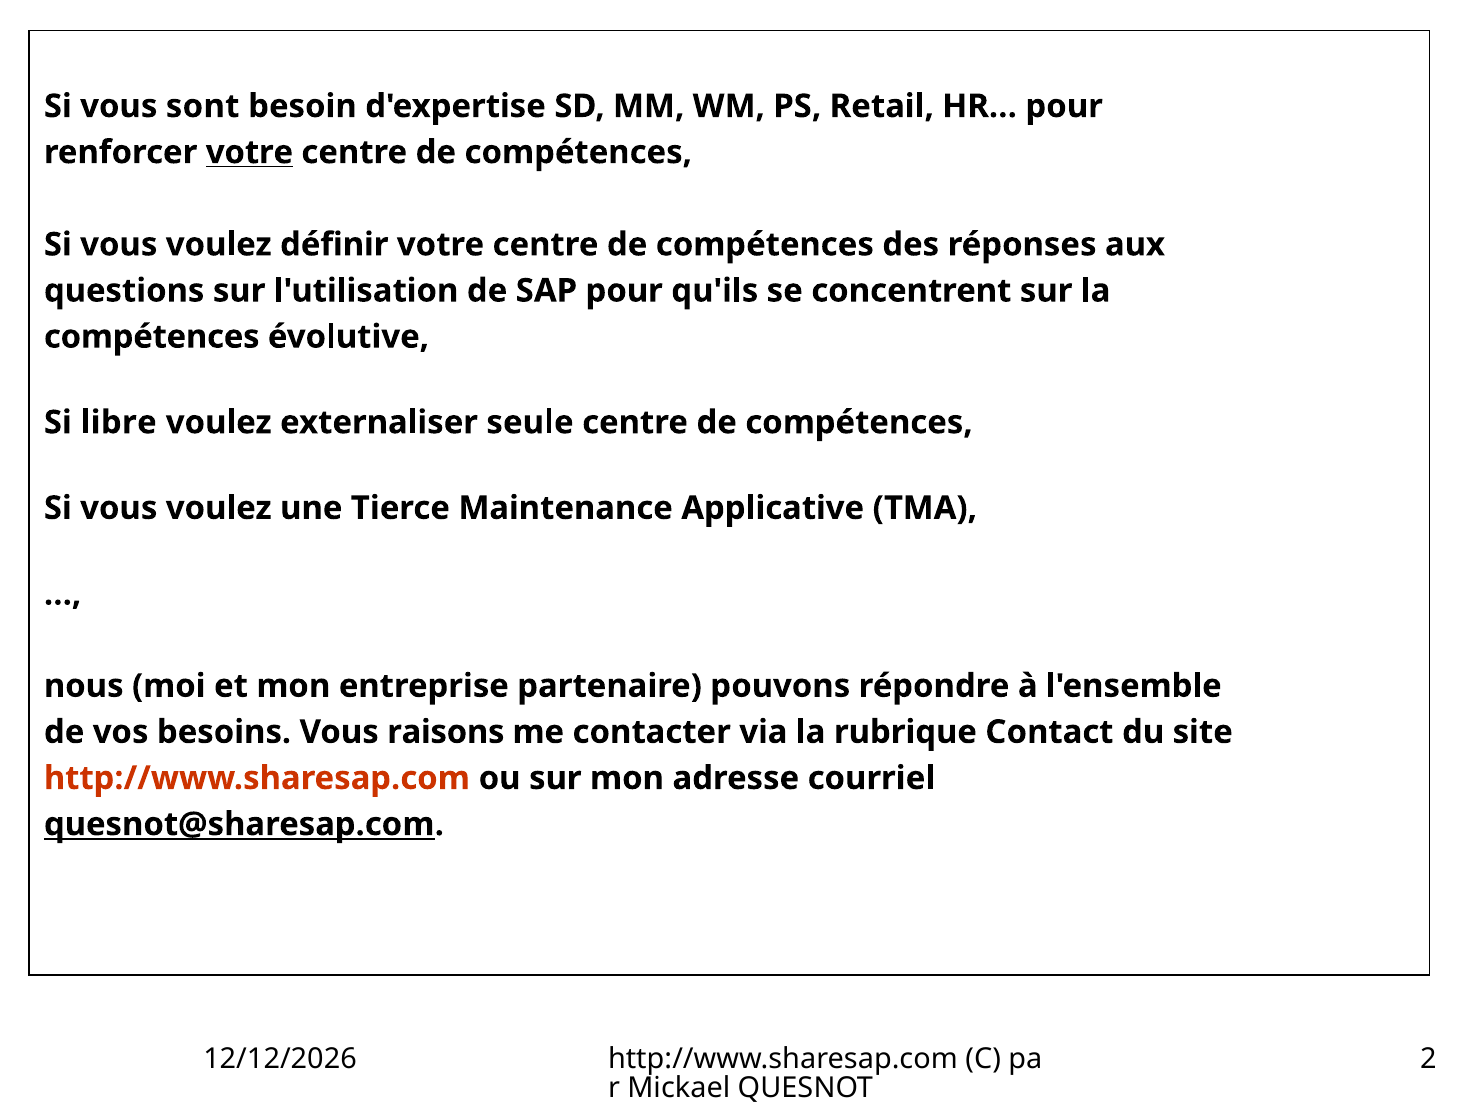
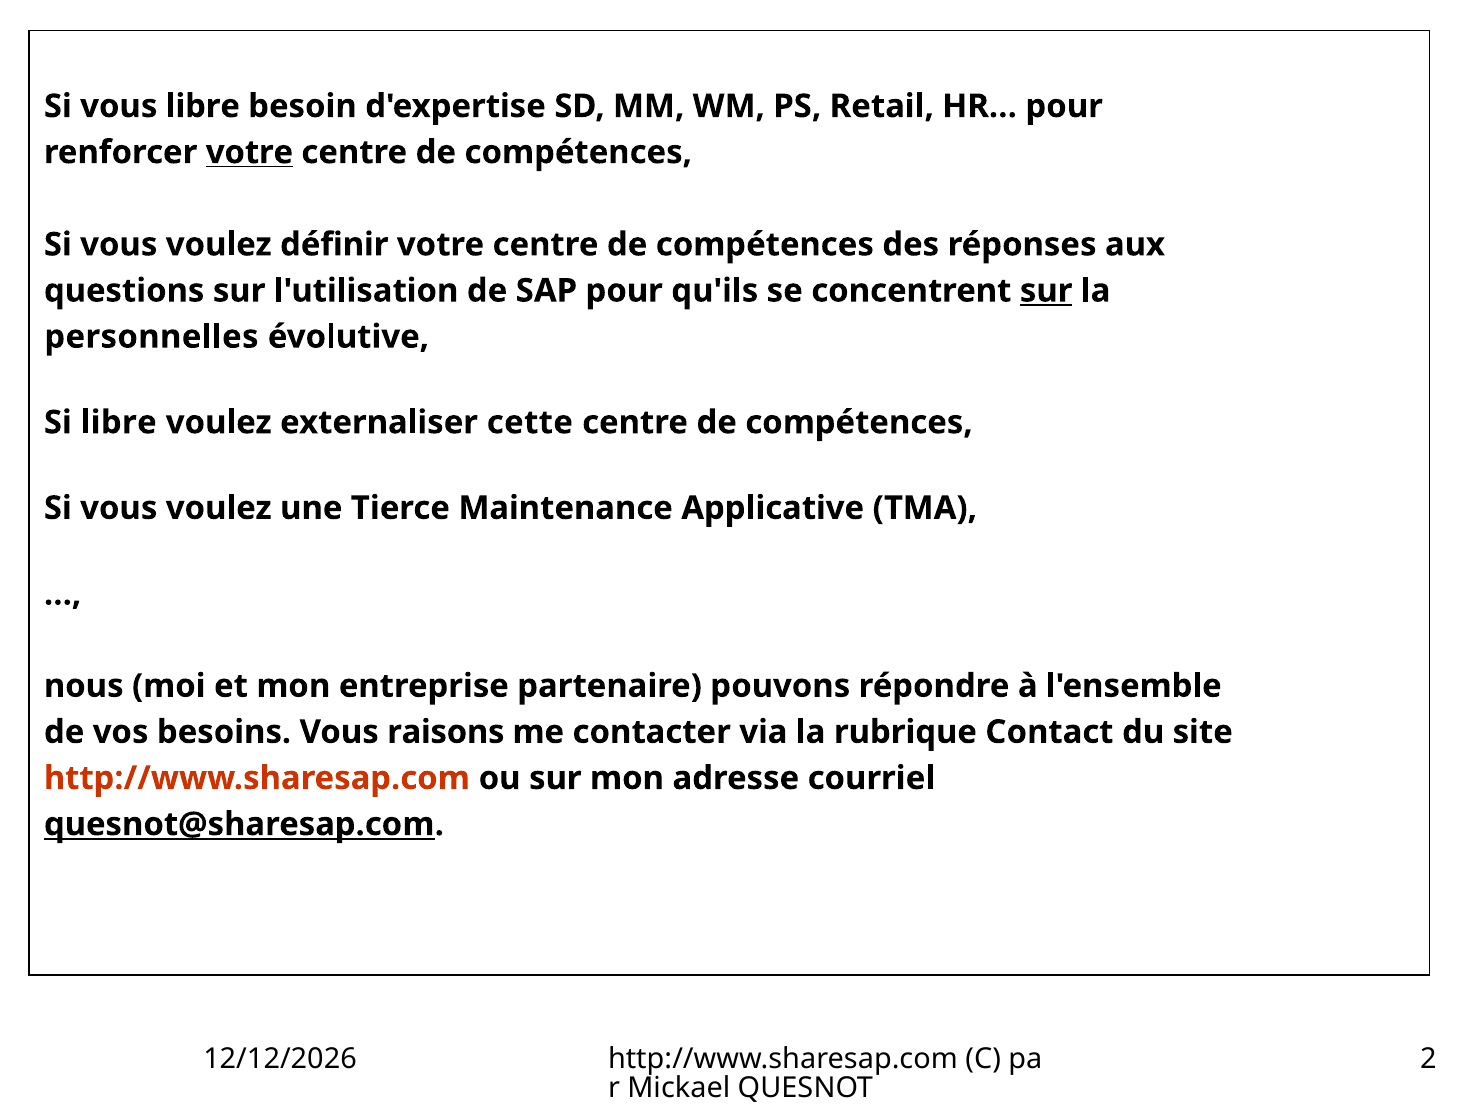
vous sont: sont -> libre
sur at (1046, 291) underline: none -> present
compétences at (152, 337): compétences -> personnelles
seule: seule -> cette
